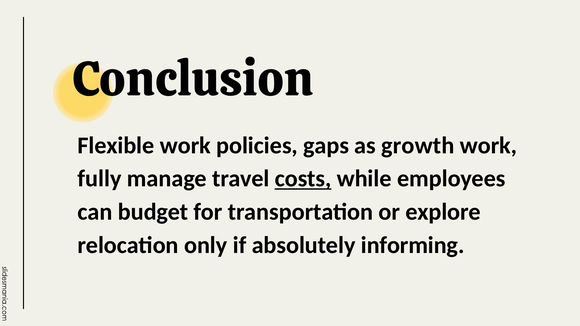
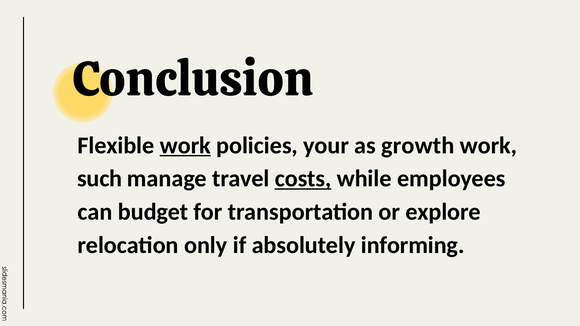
work at (185, 145) underline: none -> present
gaps: gaps -> your
fully: fully -> such
